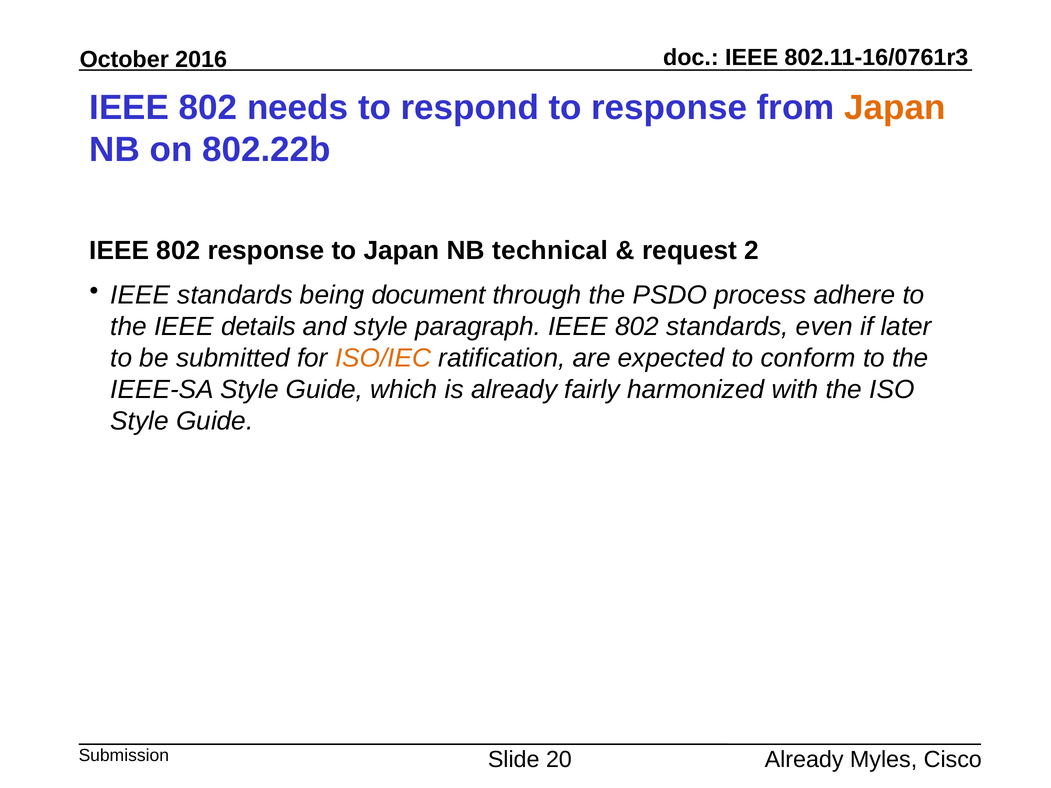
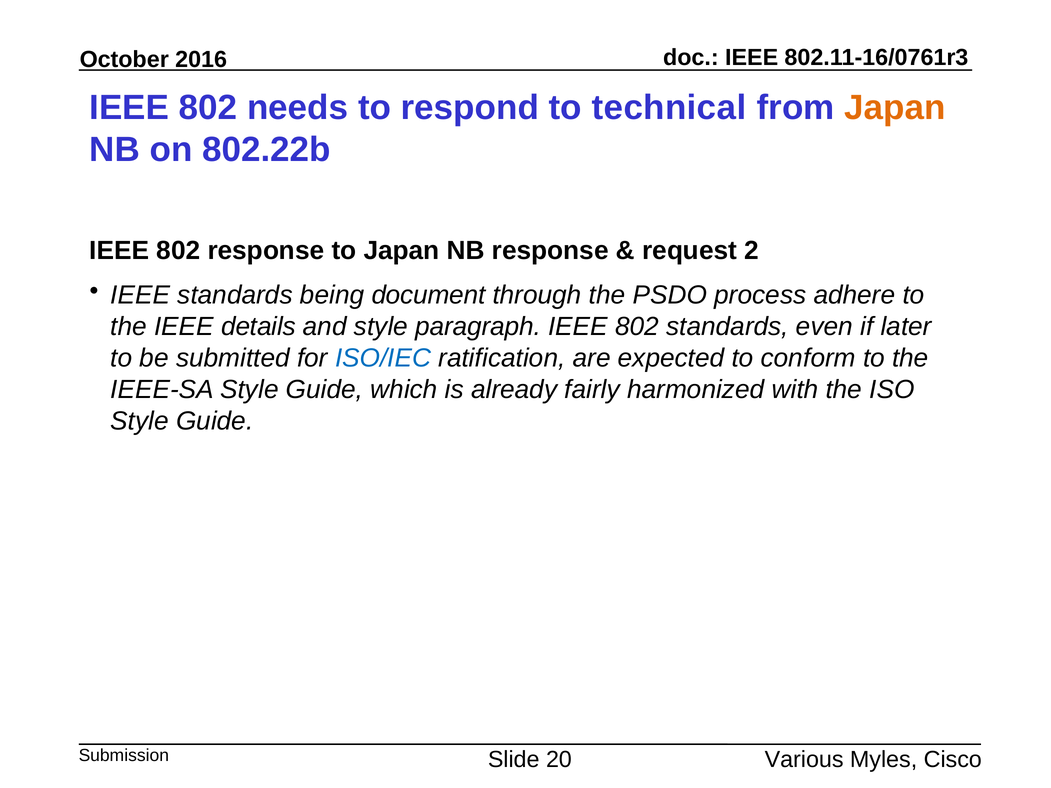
to response: response -> technical
NB technical: technical -> response
ISO/IEC colour: orange -> blue
Already at (804, 760): Already -> Various
